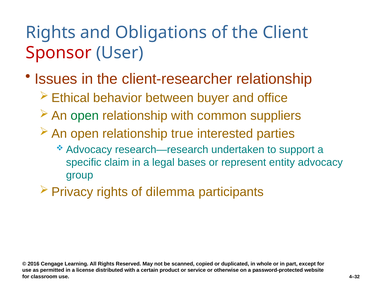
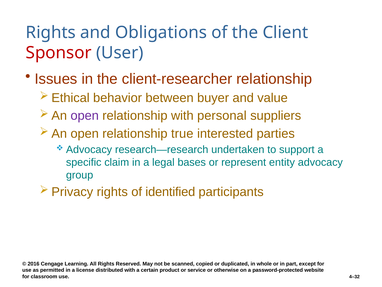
office: office -> value
open at (85, 115) colour: green -> purple
common: common -> personal
dilemma: dilemma -> identified
